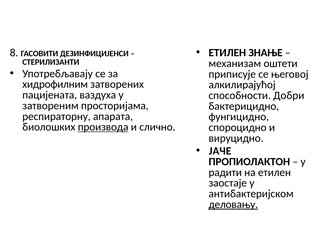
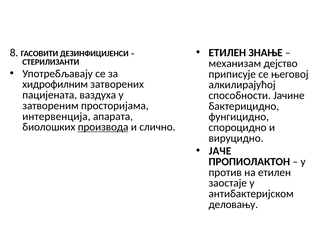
оштети: оштети -> дејство
Добри: Добри -> Јачине
респираторну: респираторну -> интервенција
радити: радити -> против
деловању underline: present -> none
